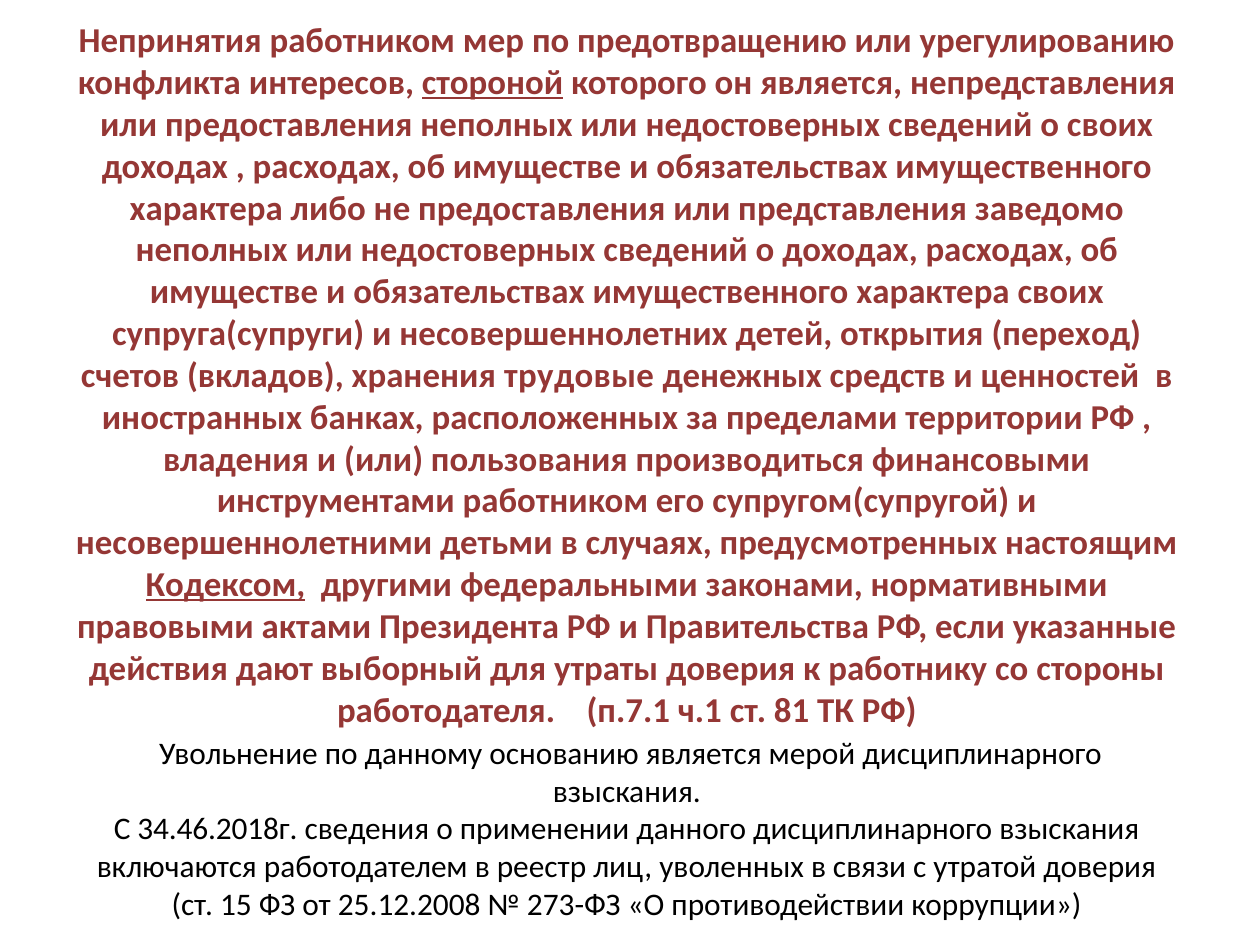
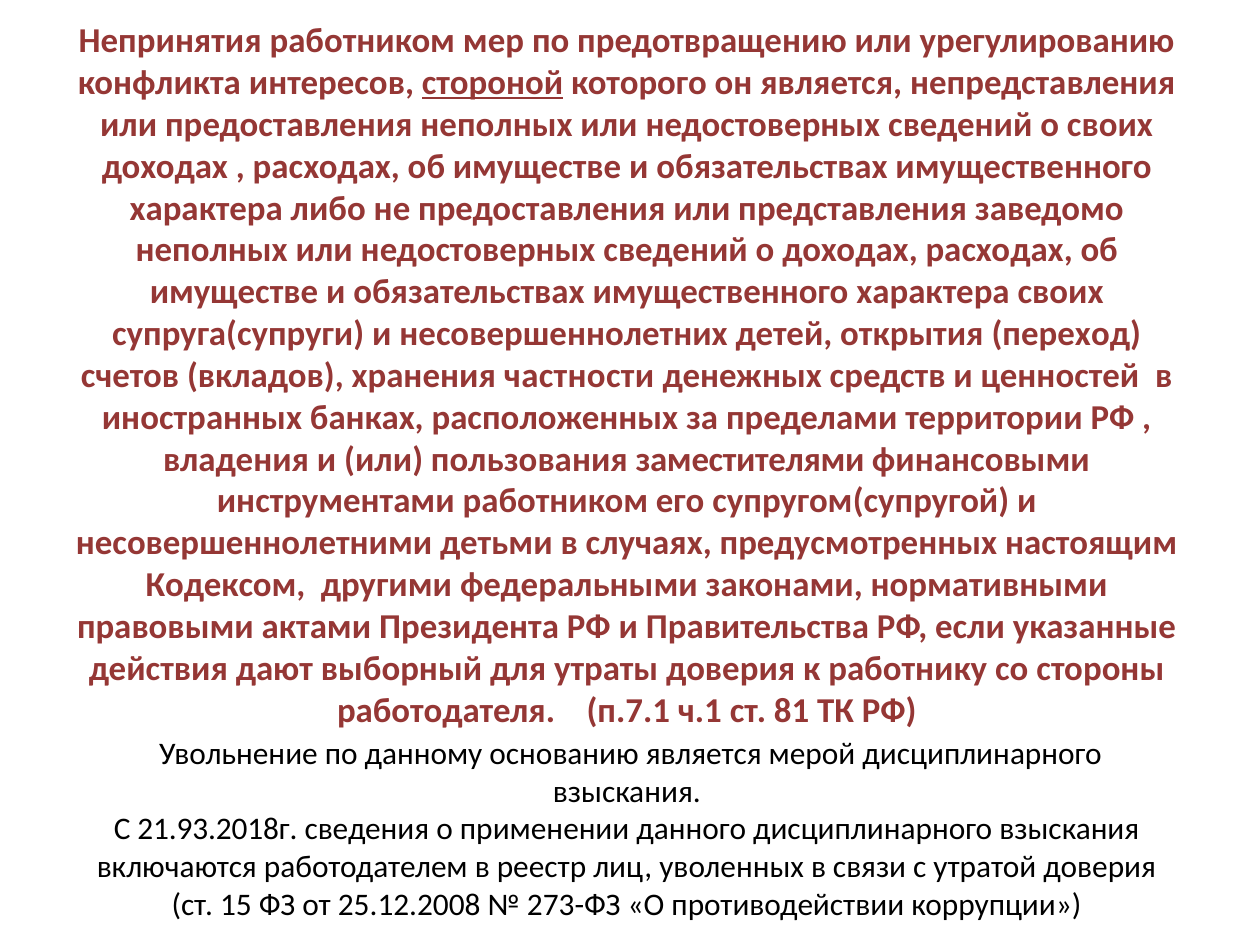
трудовые: трудовые -> частности
производиться: производиться -> заместителями
Кодексом underline: present -> none
34.46.2018г: 34.46.2018г -> 21.93.2018г
